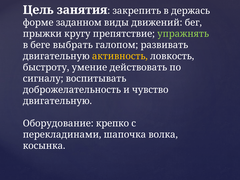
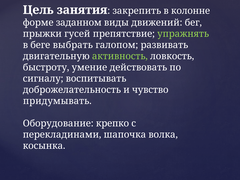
держась: держась -> колонне
кругу: кругу -> гусей
активность colour: yellow -> light green
двигательную at (57, 101): двигательную -> придумывать
